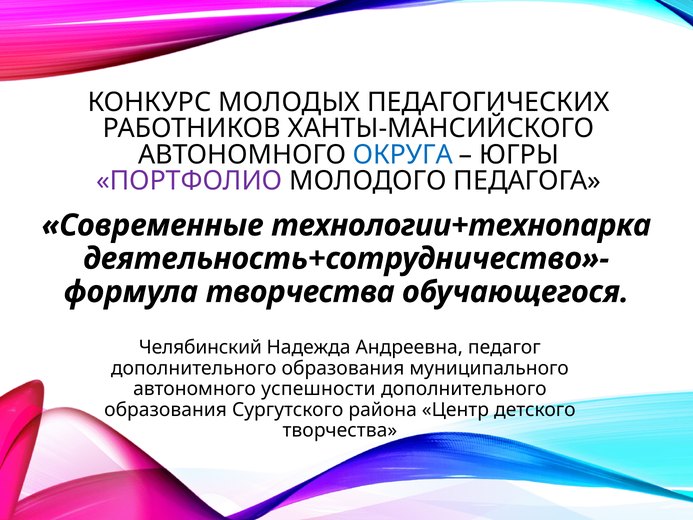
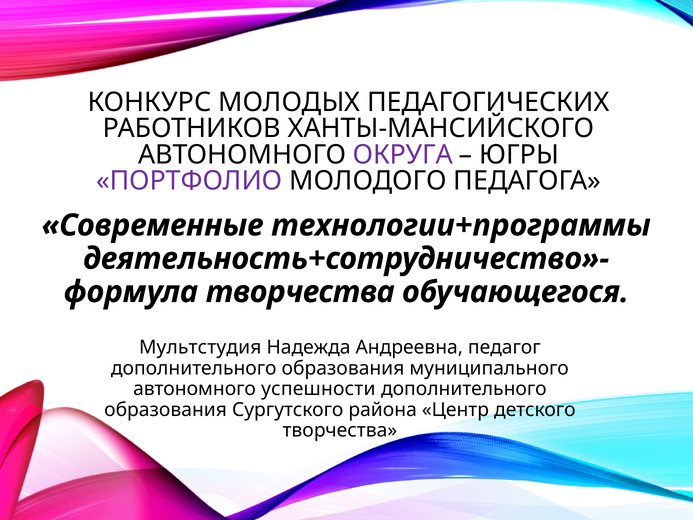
ОКРУГА colour: blue -> purple
технологии+технопарка: технологии+технопарка -> технологии+программы
Челябинский: Челябинский -> Мультстудия
